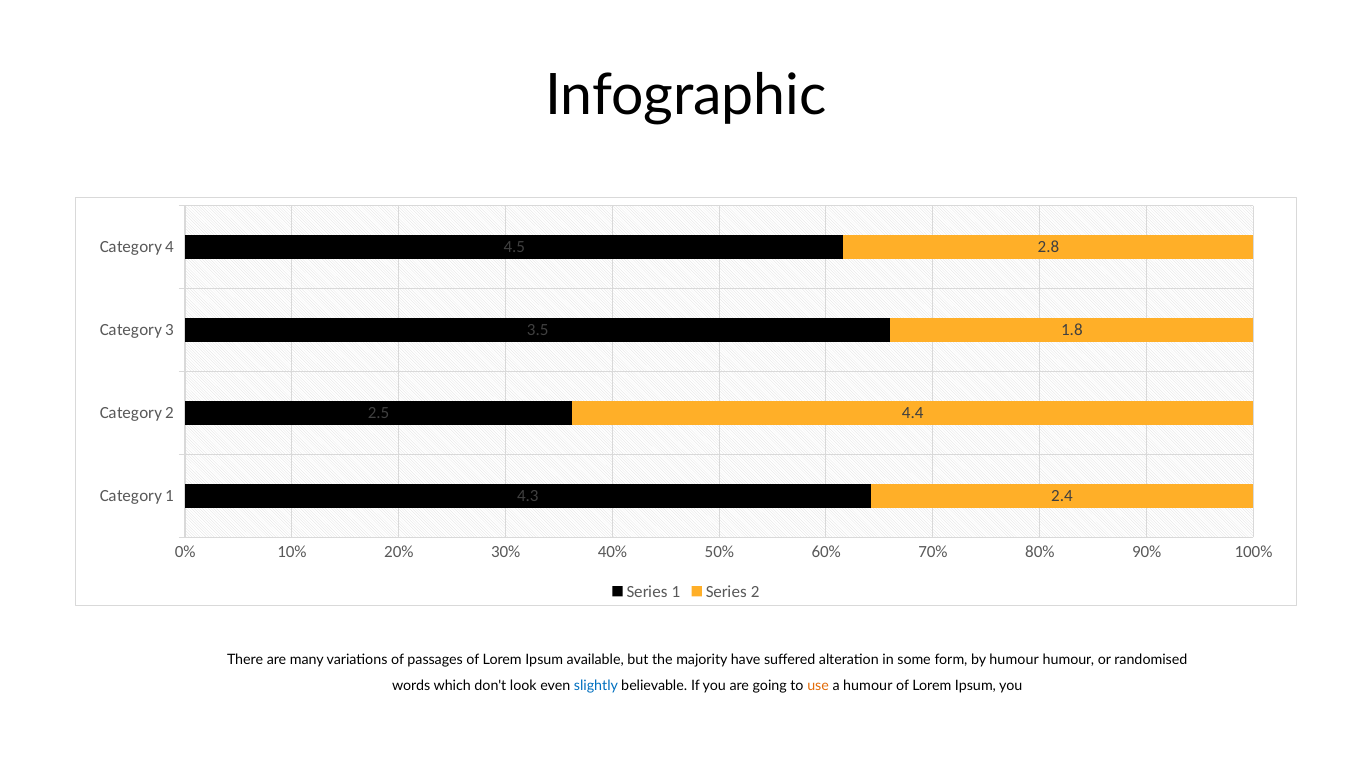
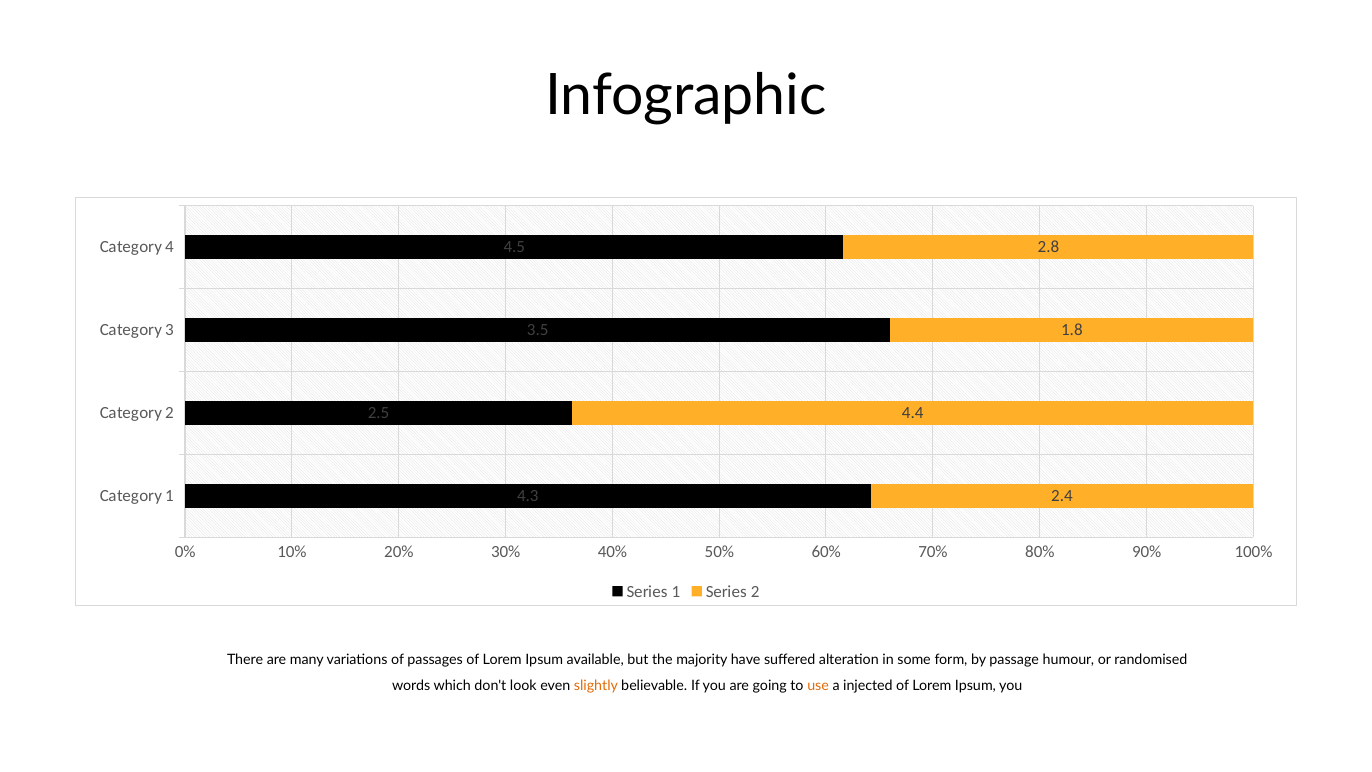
by humour: humour -> passage
slightly colour: blue -> orange
a humour: humour -> injected
